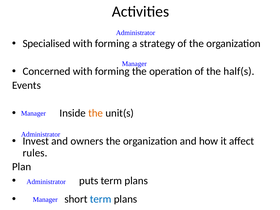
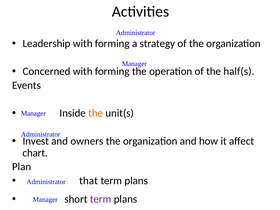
Specialised: Specialised -> Leadership
rules: rules -> chart
puts: puts -> that
term at (101, 199) colour: blue -> purple
